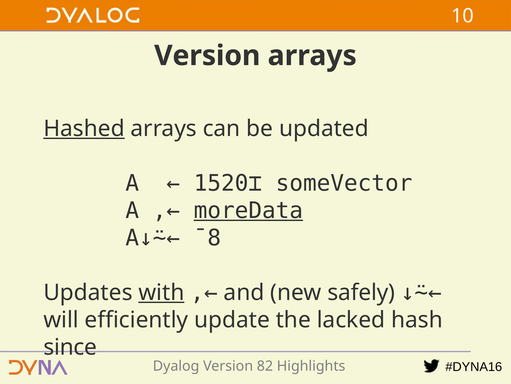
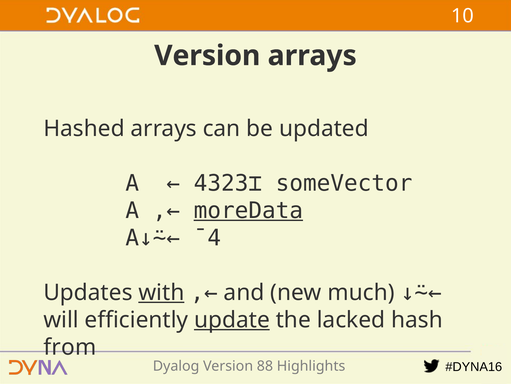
Hashed underline: present -> none
1520⌶: 1520⌶ -> 4323⌶
¯8: ¯8 -> ¯4
safely: safely -> much
update underline: none -> present
since: since -> from
82: 82 -> 88
